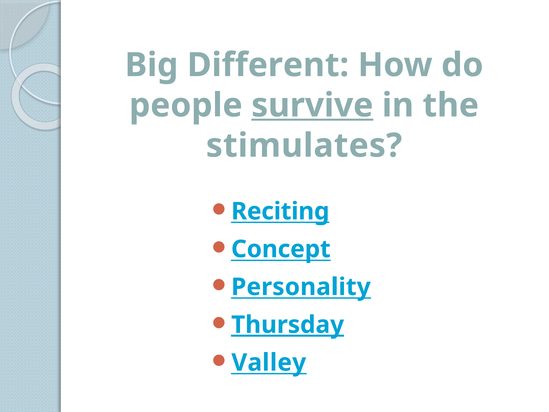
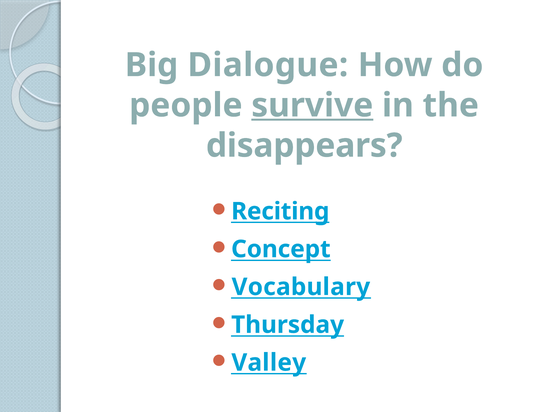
Different: Different -> Dialogue
stimulates: stimulates -> disappears
Personality: Personality -> Vocabulary
Thursday underline: present -> none
